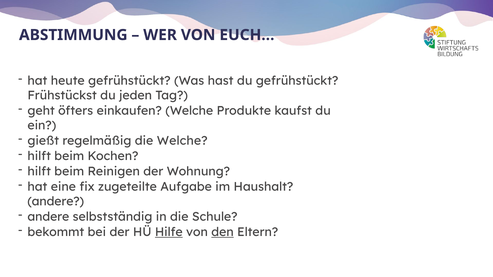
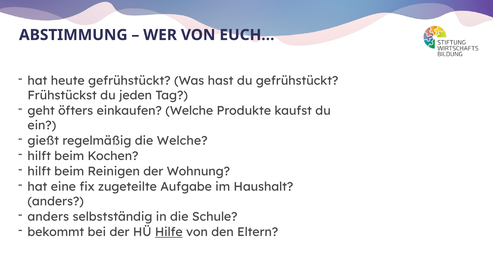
andere at (56, 202): andere -> anders
andere at (48, 217): andere -> anders
den underline: present -> none
